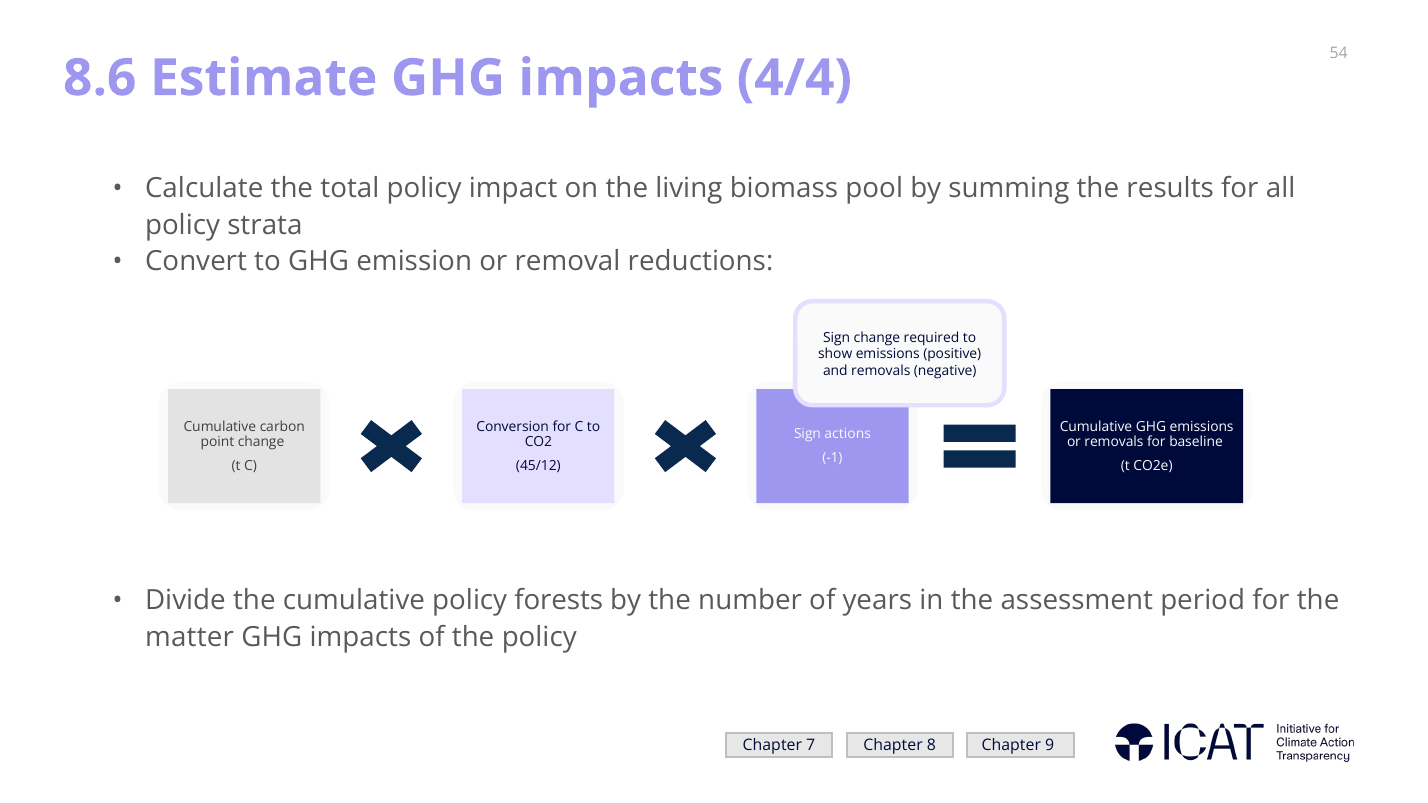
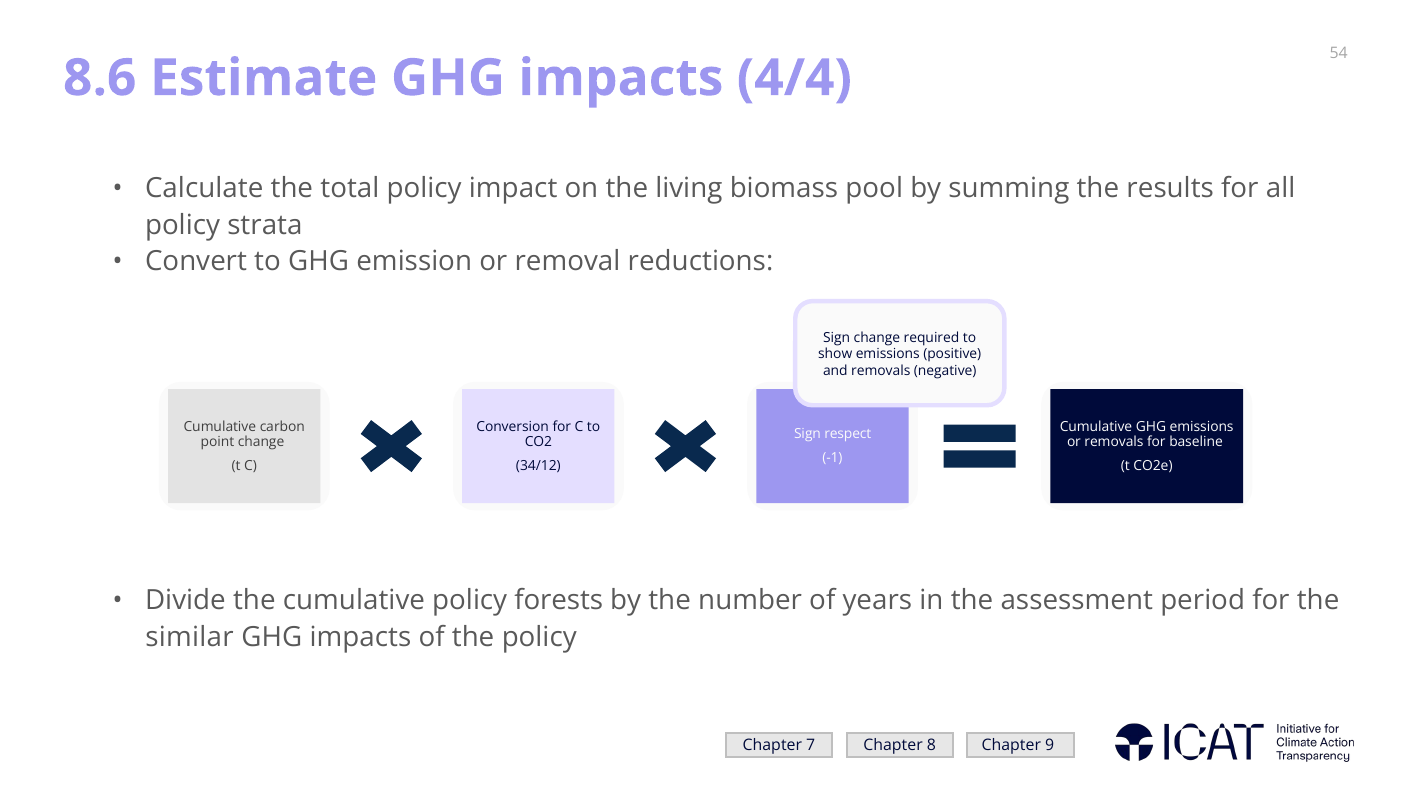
actions: actions -> respect
45/12: 45/12 -> 34/12
matter: matter -> similar
